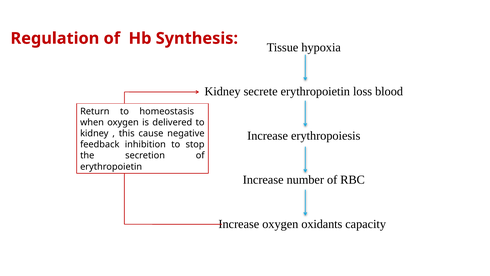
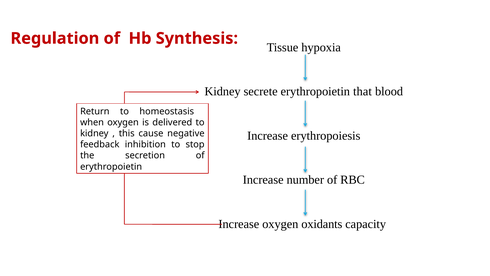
loss: loss -> that
